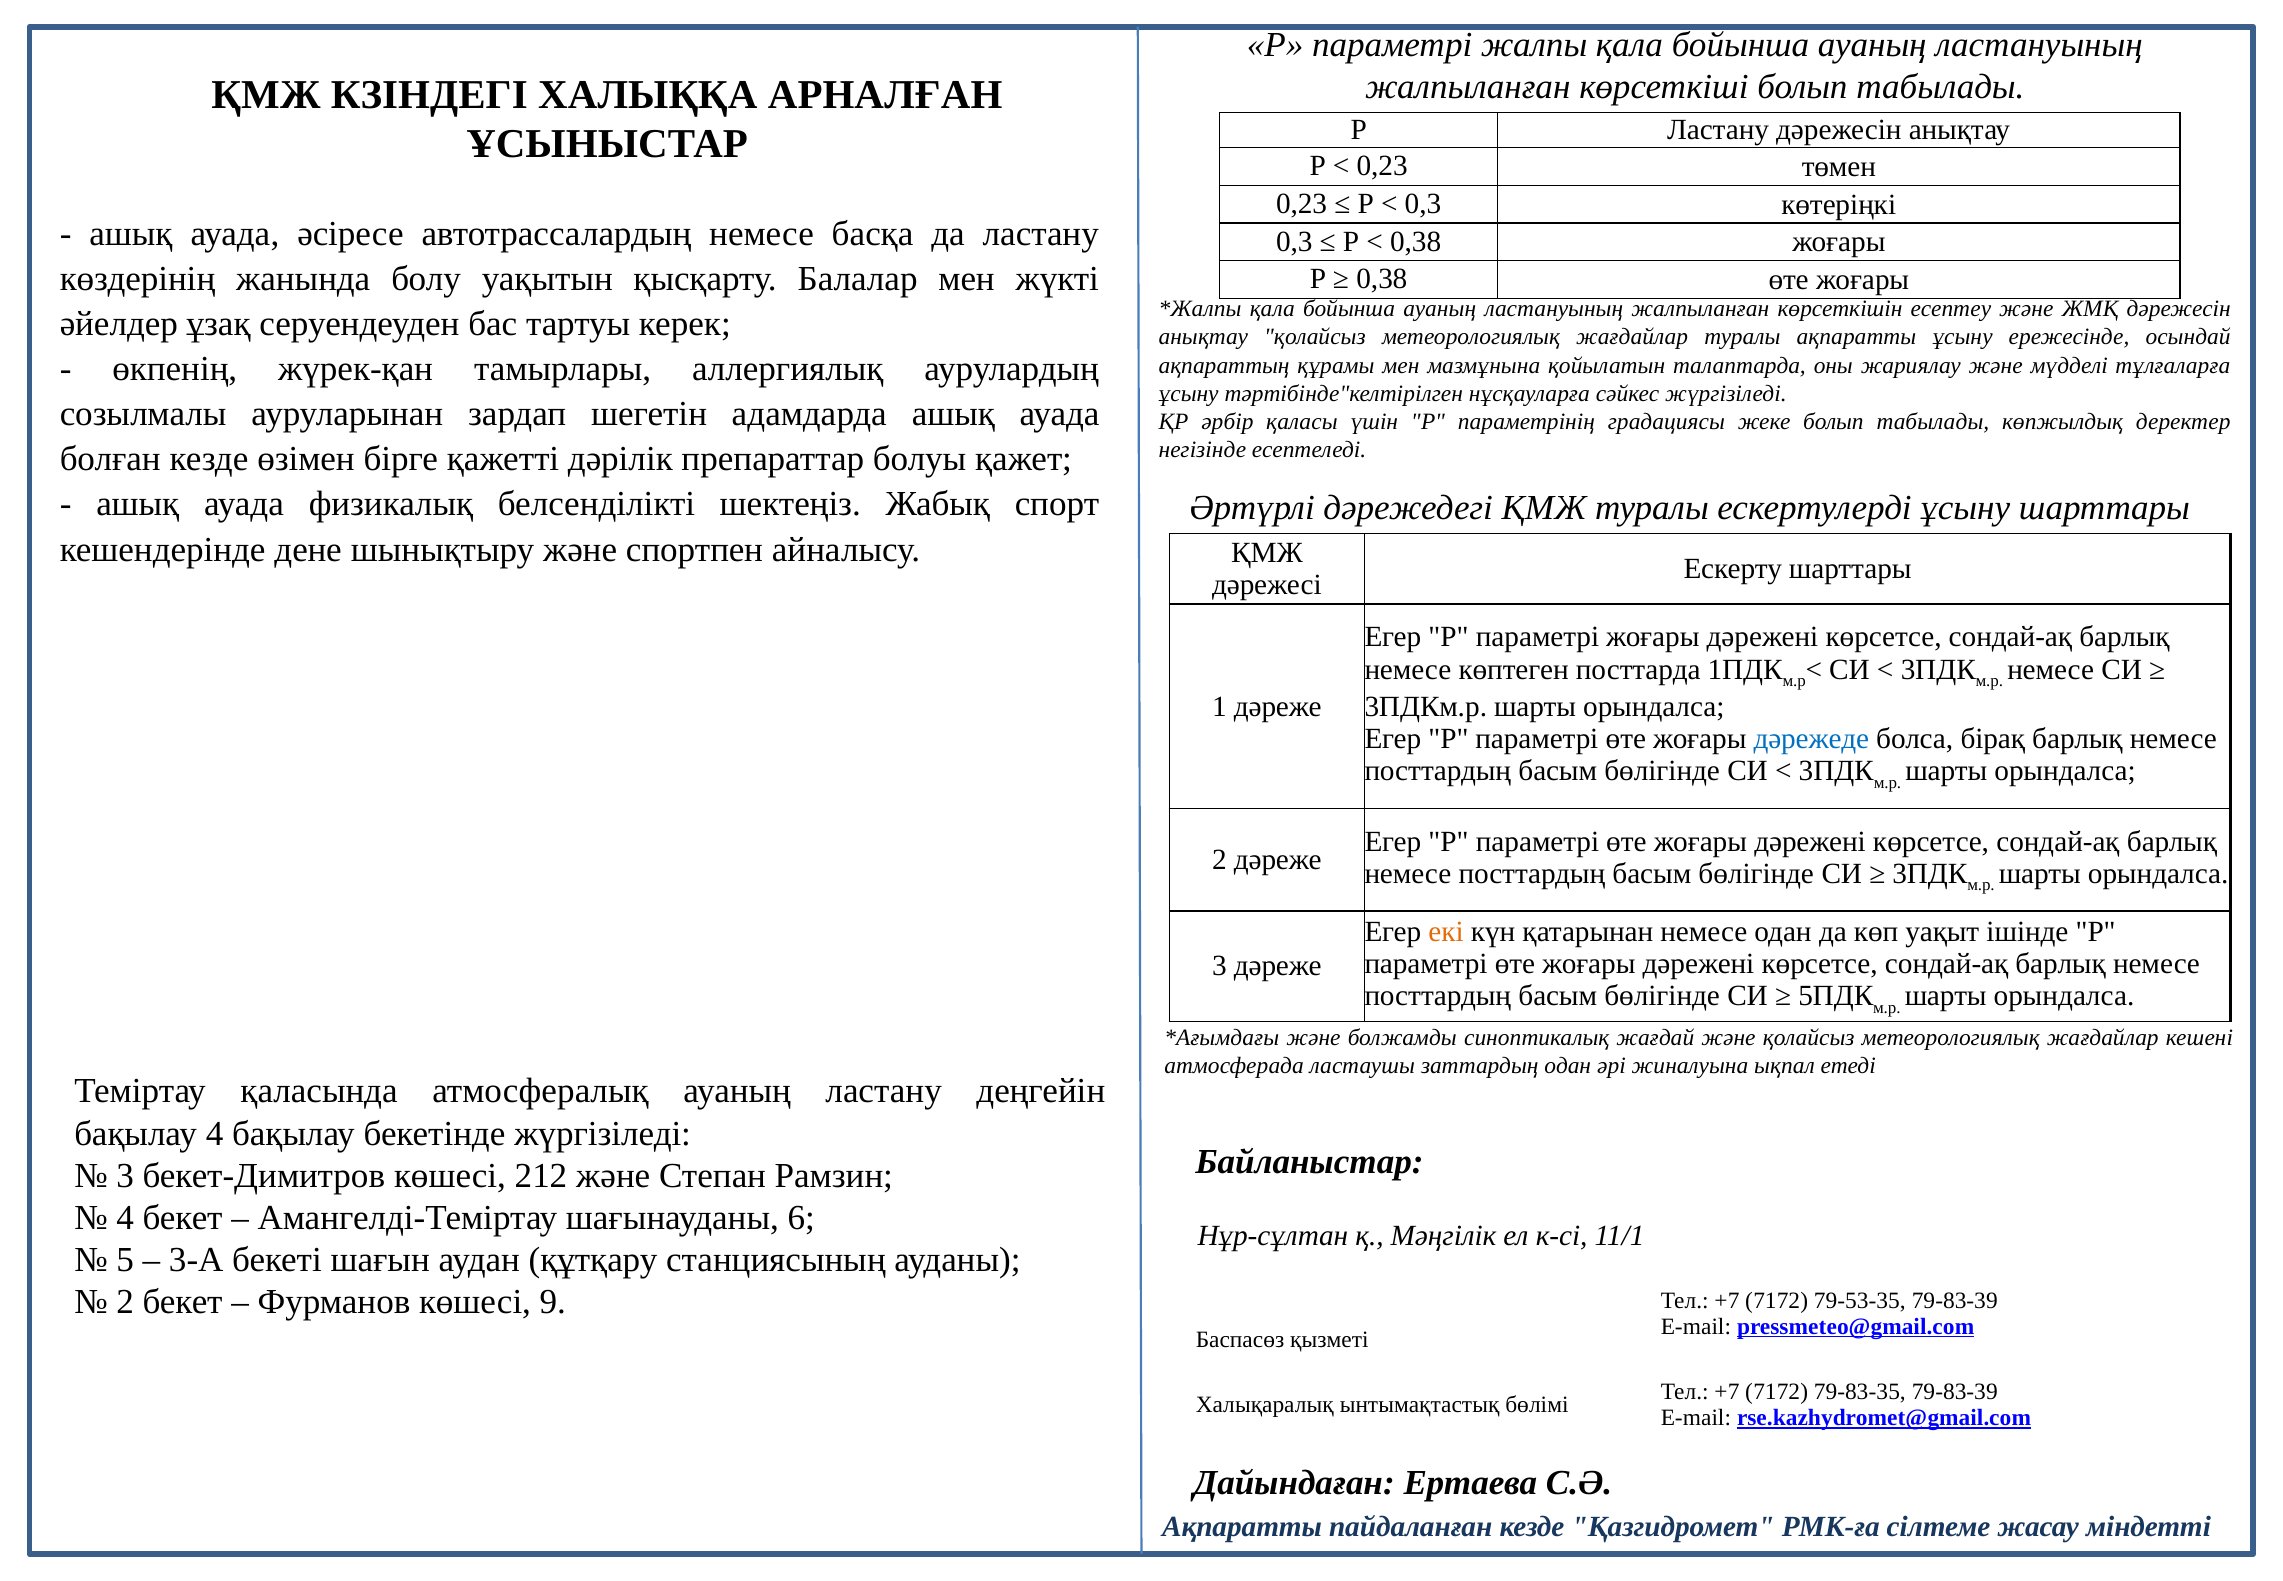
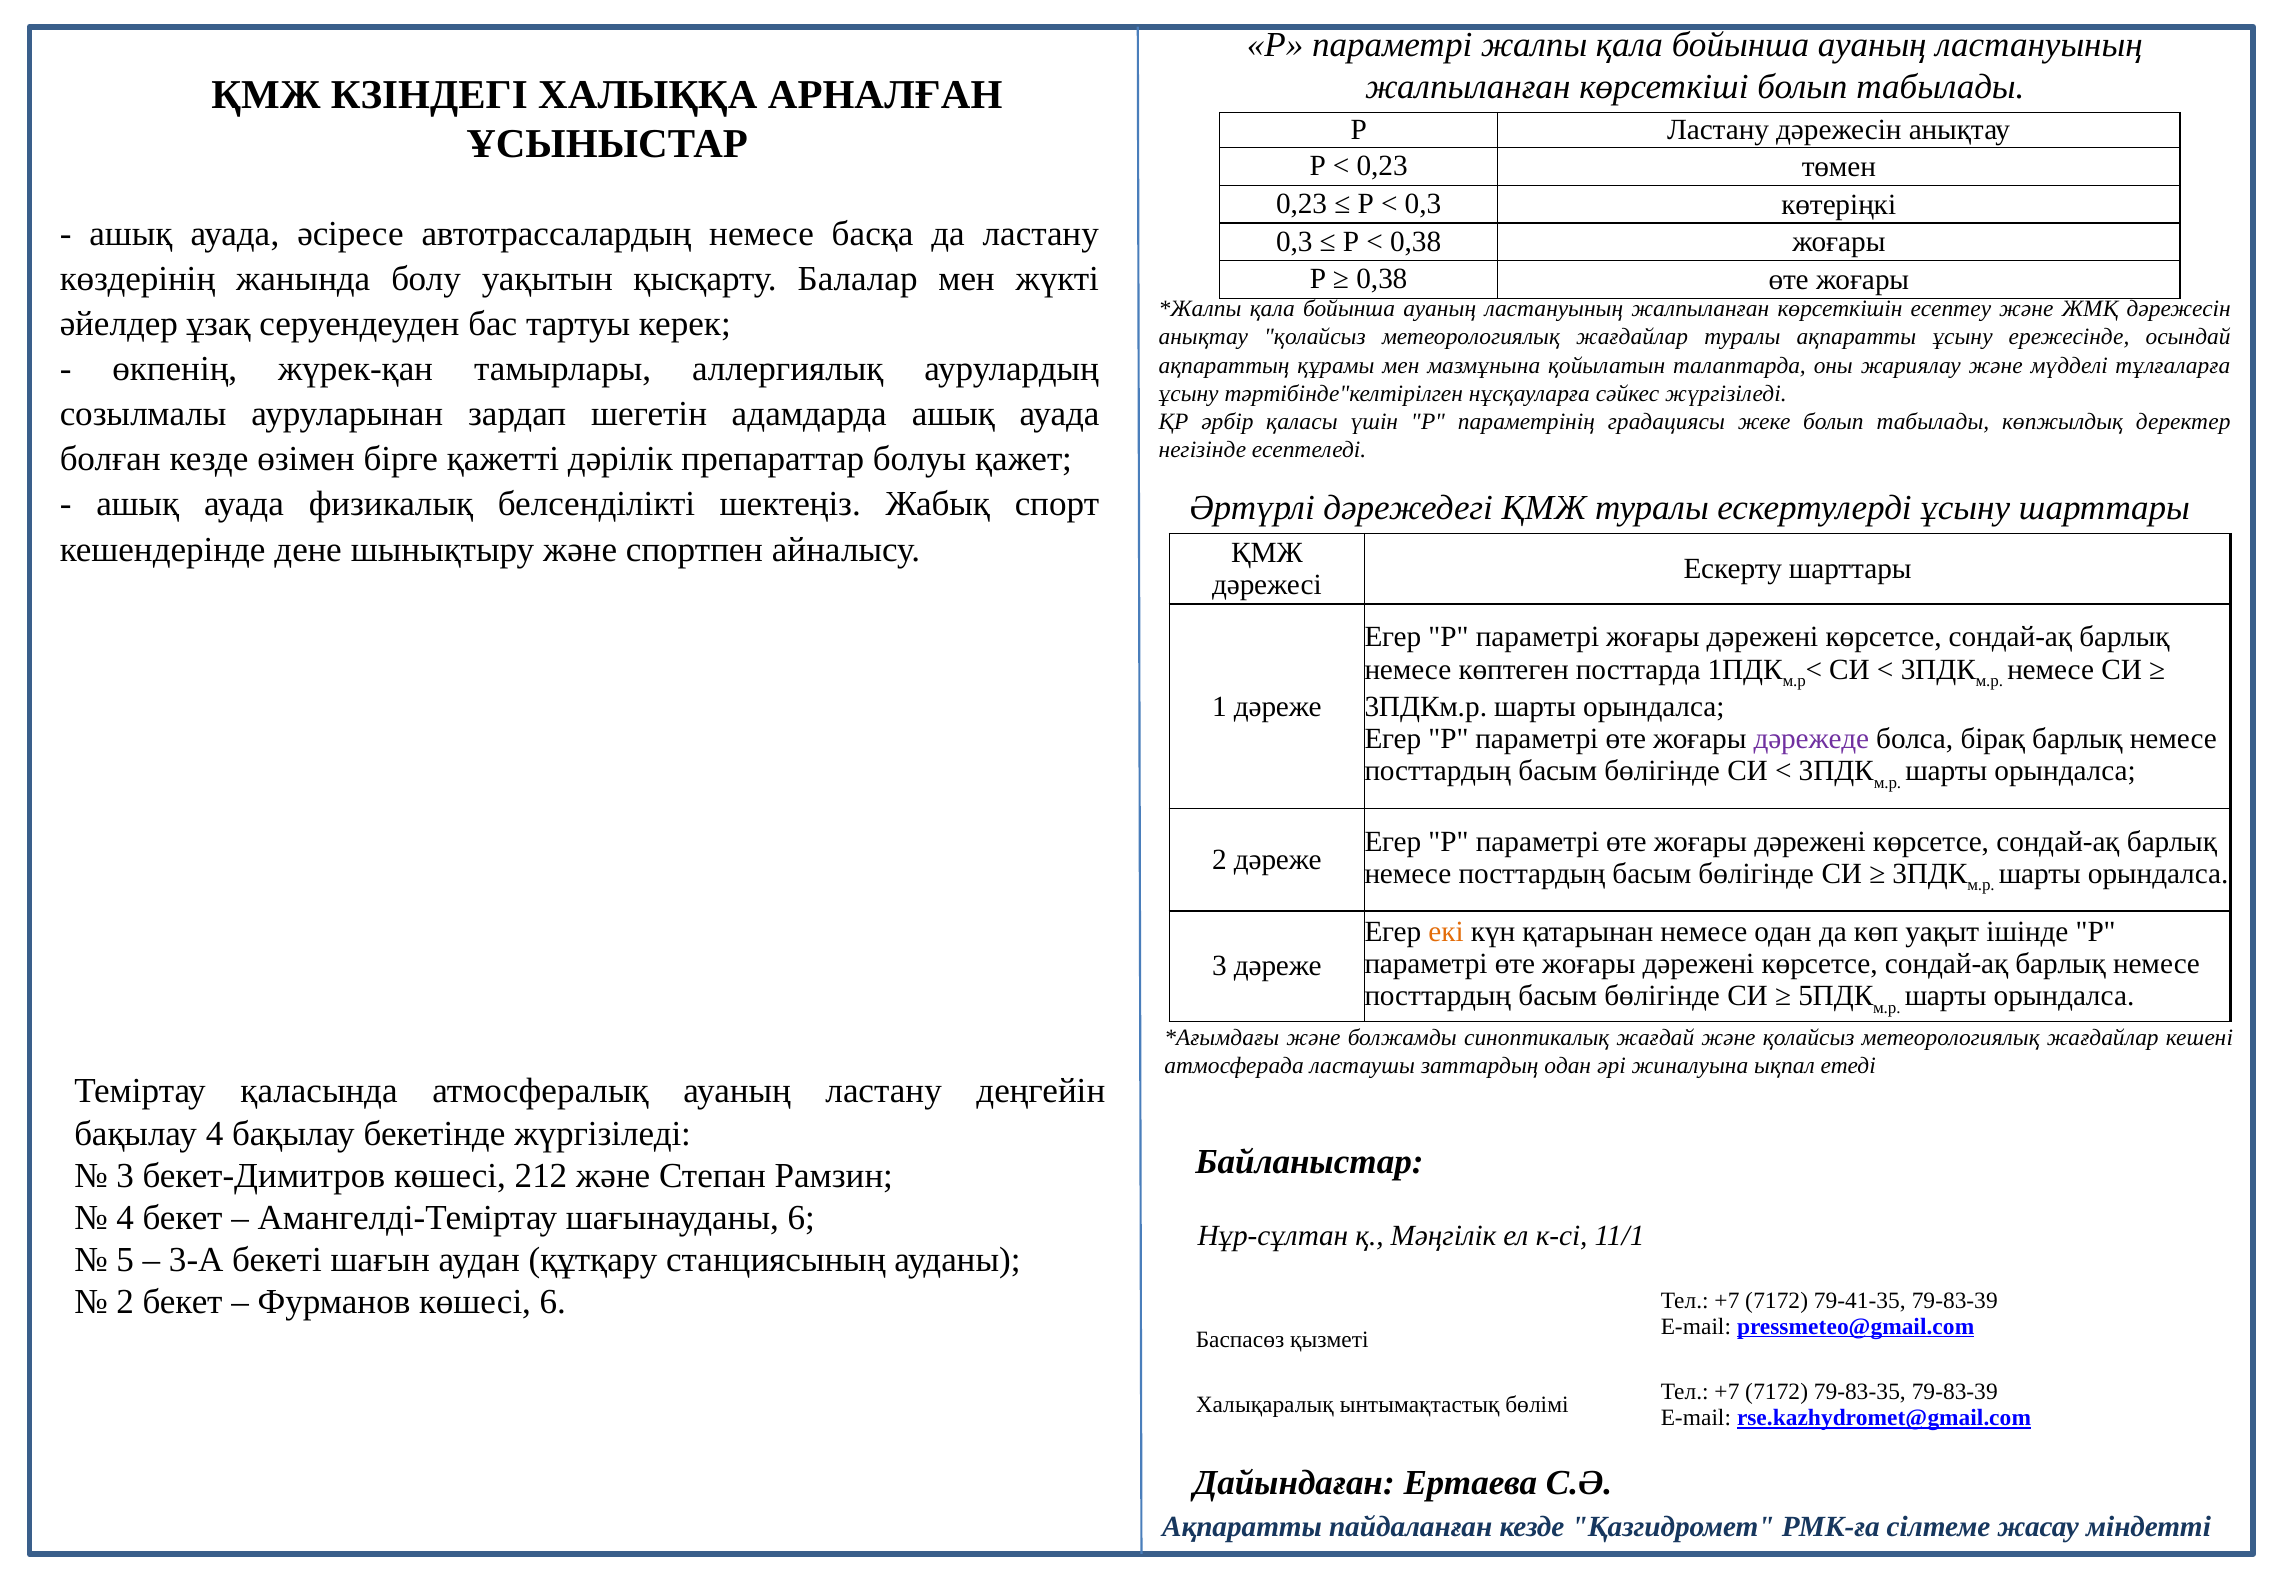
дәрежеде colour: blue -> purple
көшесі 9: 9 -> 6
79-53-35: 79-53-35 -> 79-41-35
